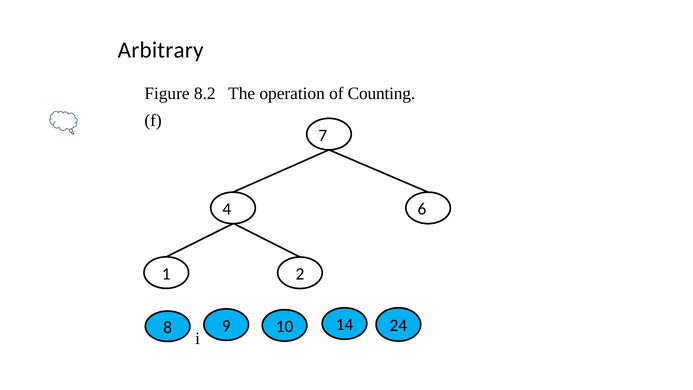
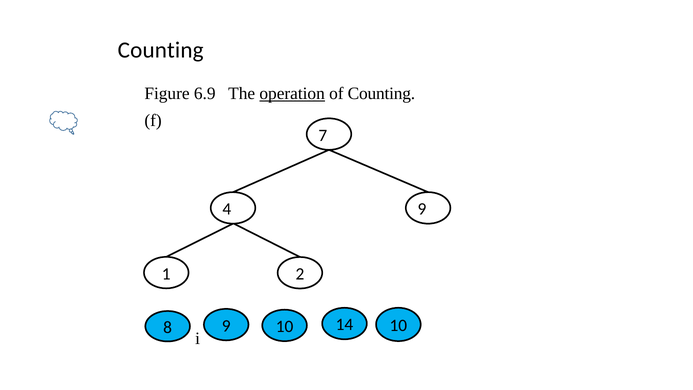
Arbitrary at (161, 50): Arbitrary -> Counting
8.2: 8.2 -> 6.9
operation underline: none -> present
4 6: 6 -> 9
14 24: 24 -> 10
